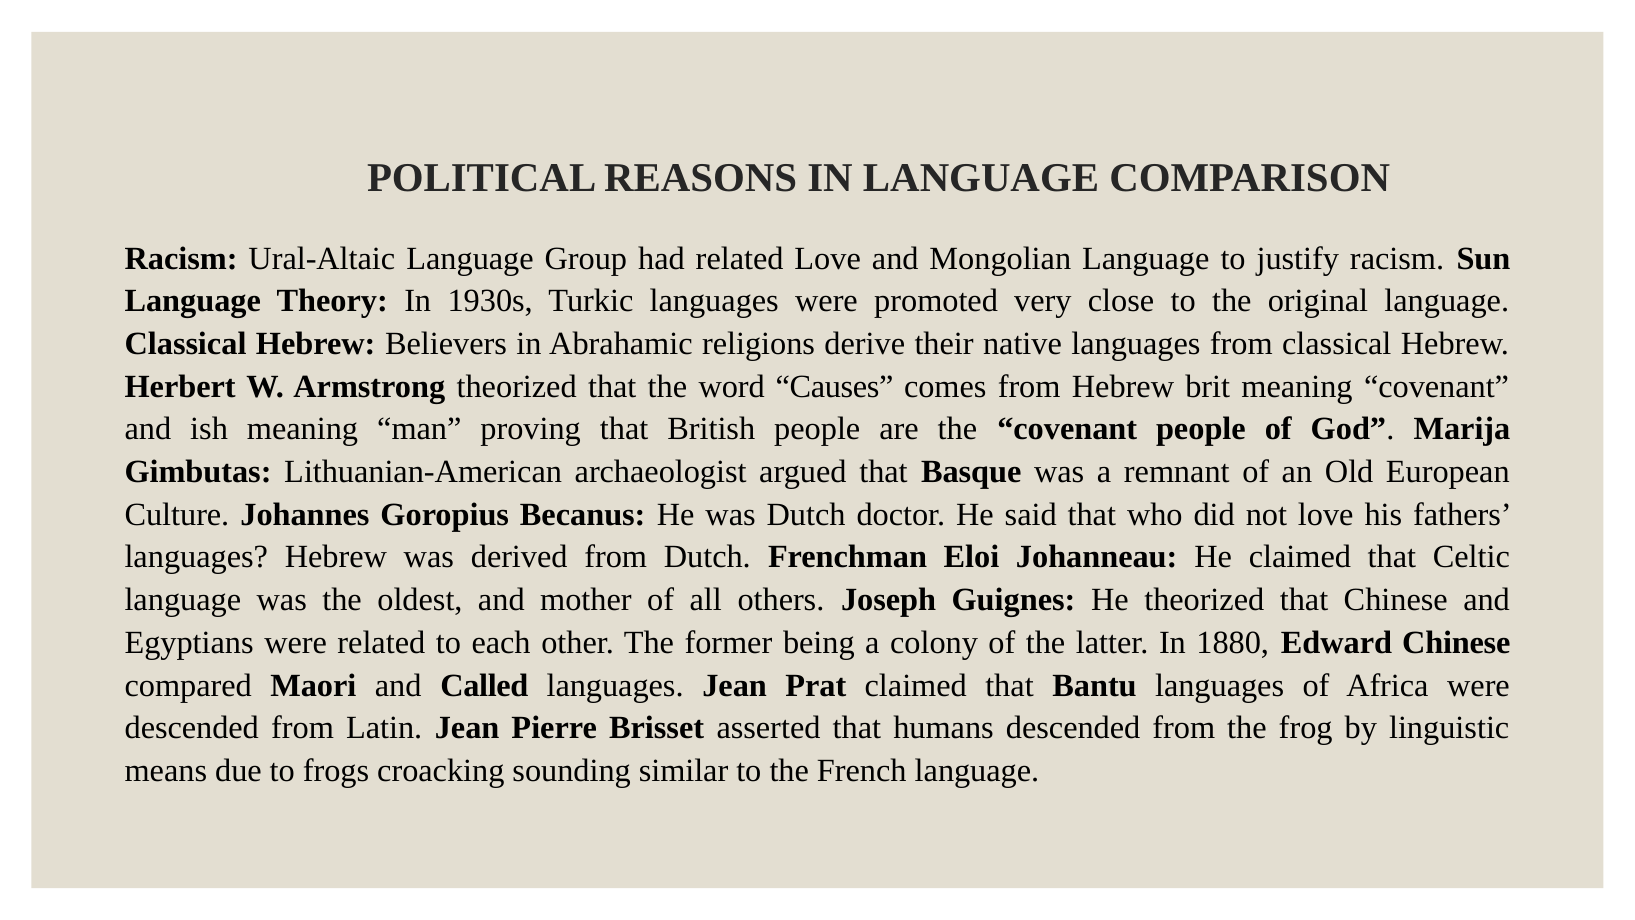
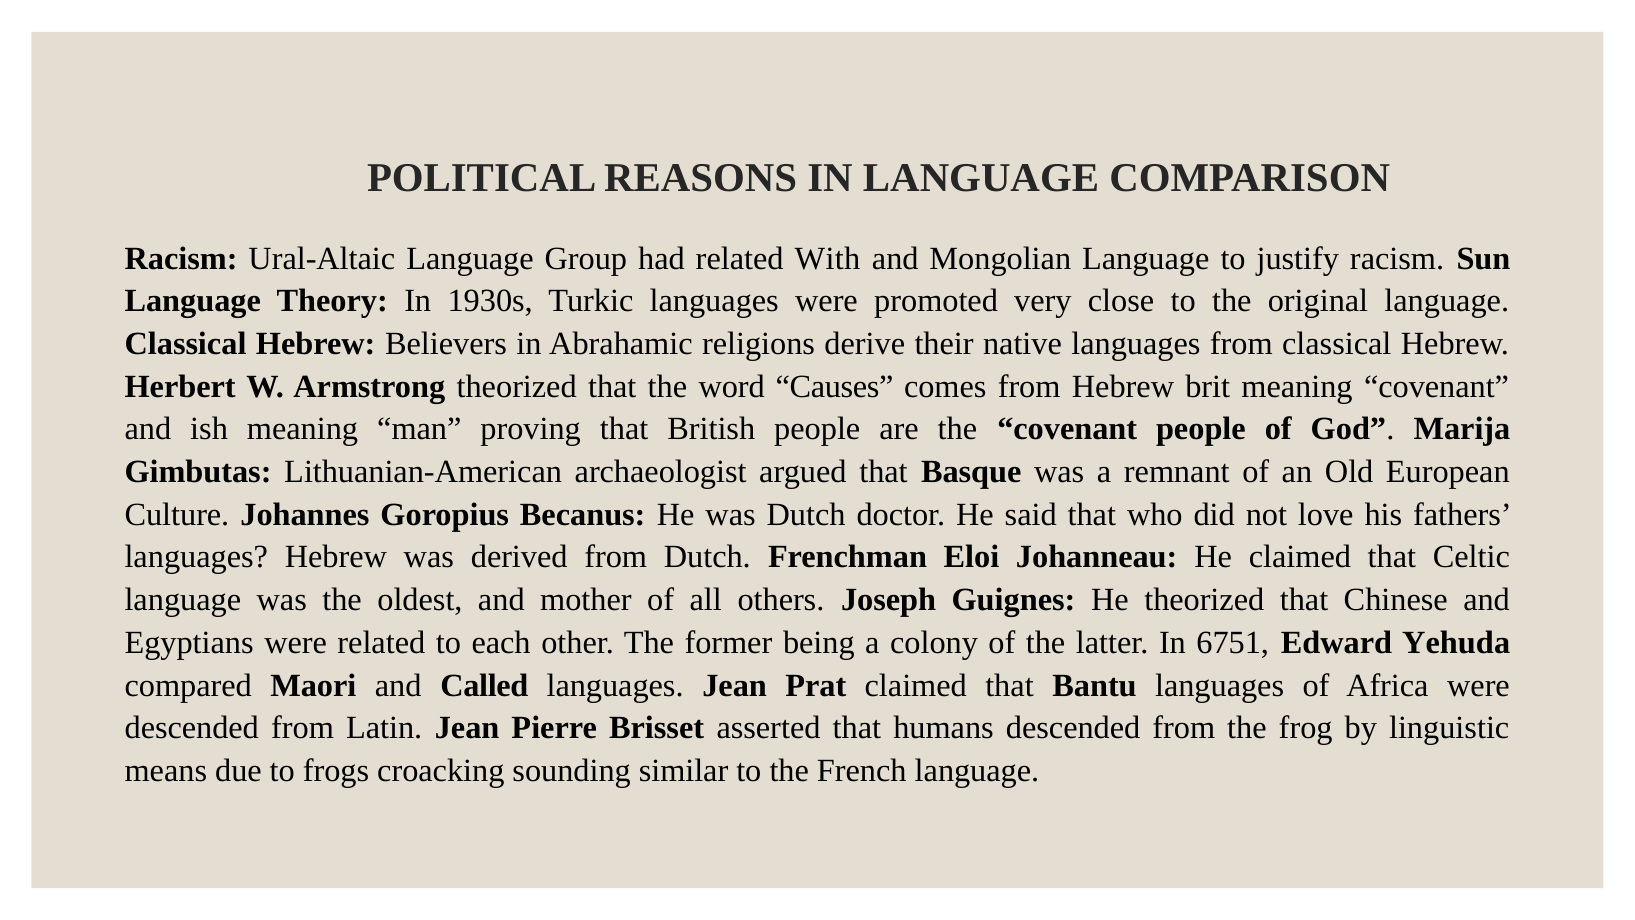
related Love: Love -> With
1880: 1880 -> 6751
Edward Chinese: Chinese -> Yehuda
